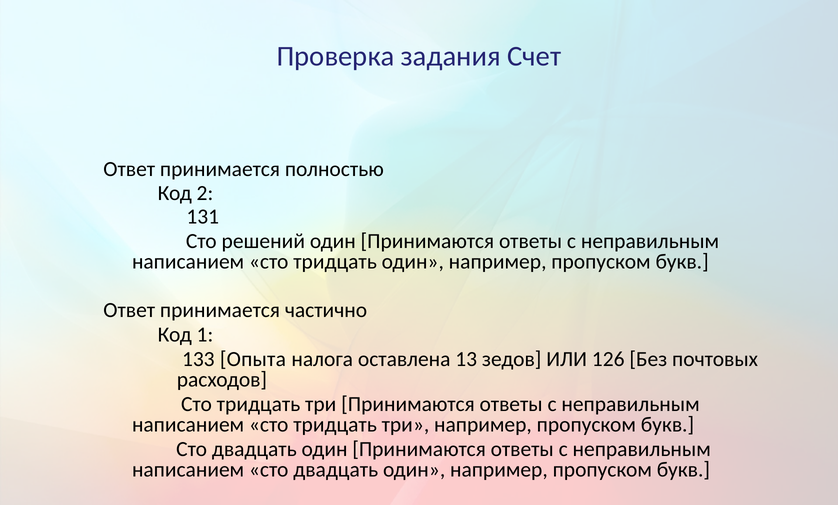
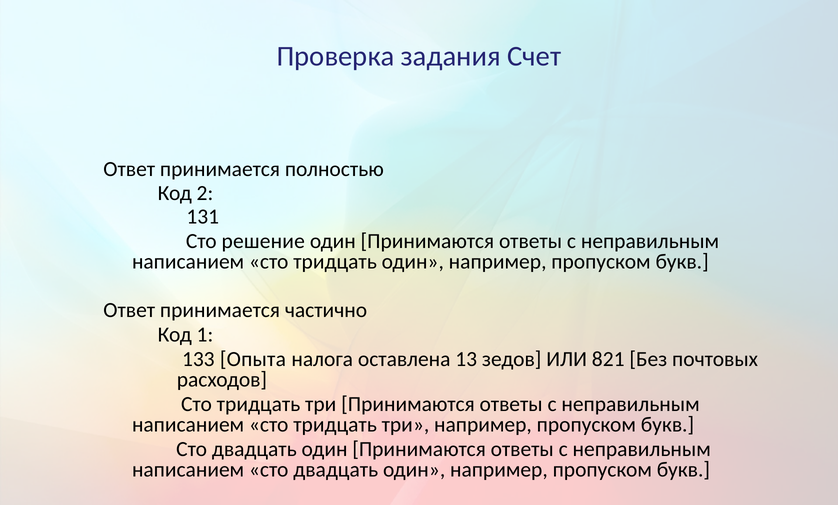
решений: решений -> решение
126: 126 -> 821
